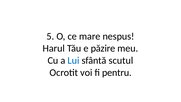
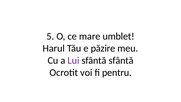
nespus: nespus -> umblet
Lui colour: blue -> purple
sfântă scutul: scutul -> sfântă
